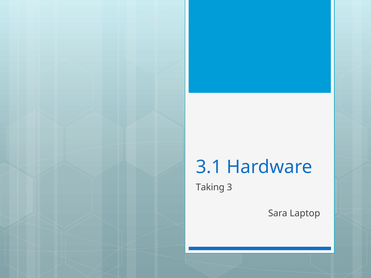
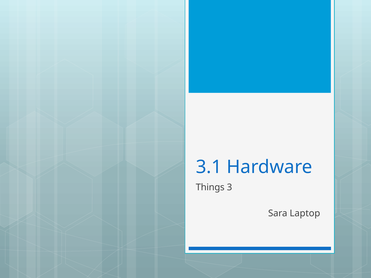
Taking: Taking -> Things
